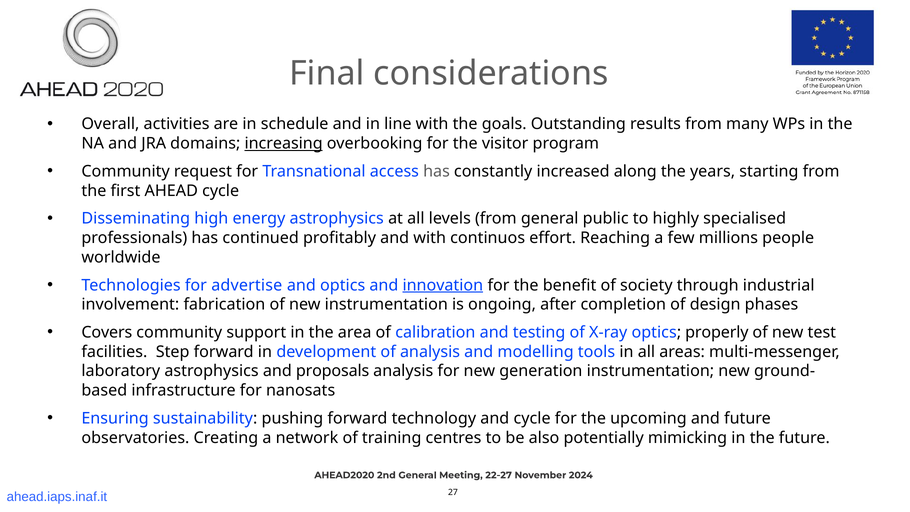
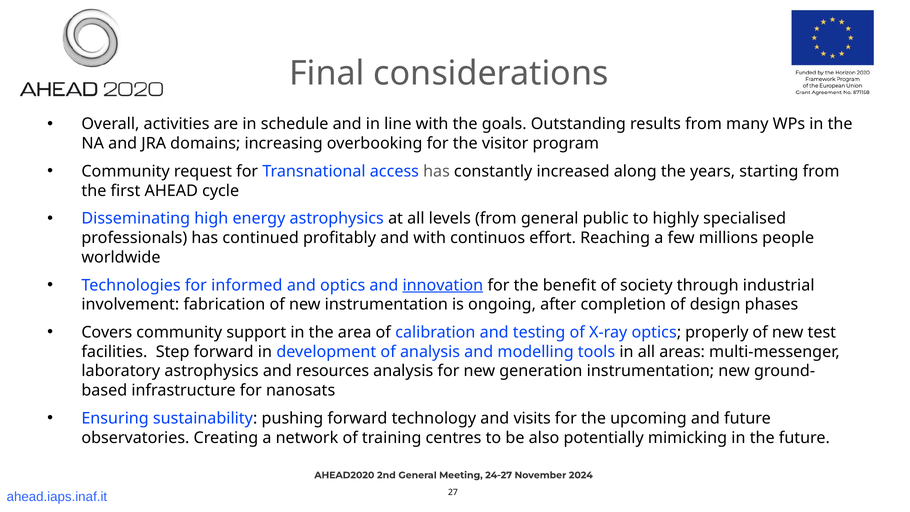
increasing underline: present -> none
advertise: advertise -> informed
proposals: proposals -> resources
and cycle: cycle -> visits
22-27: 22-27 -> 24-27
